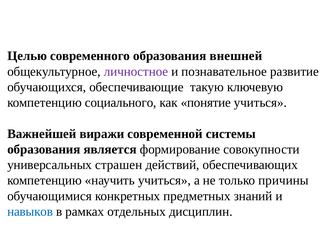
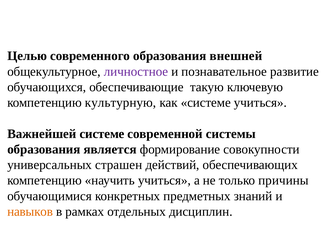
социального: социального -> культурную
как понятие: понятие -> системе
Важнейшей виражи: виражи -> системе
навыков colour: blue -> orange
